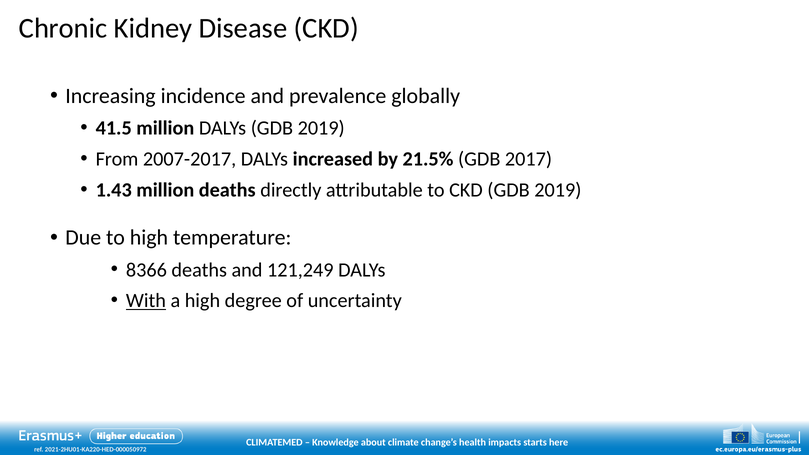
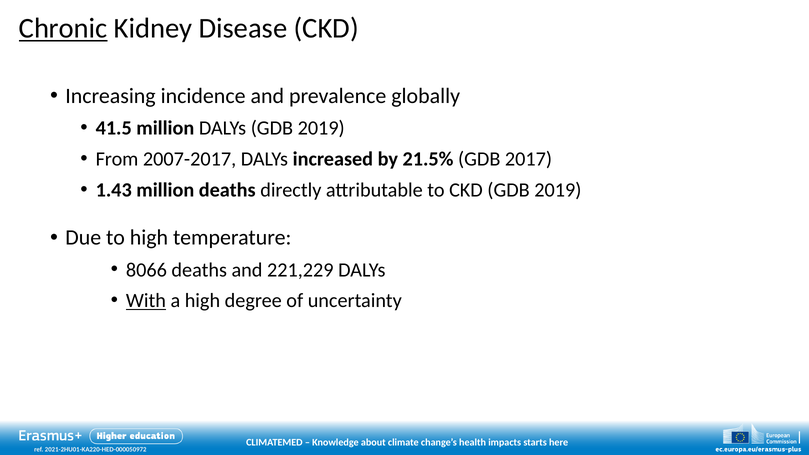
Chronic underline: none -> present
8366: 8366 -> 8066
121,249: 121,249 -> 221,229
